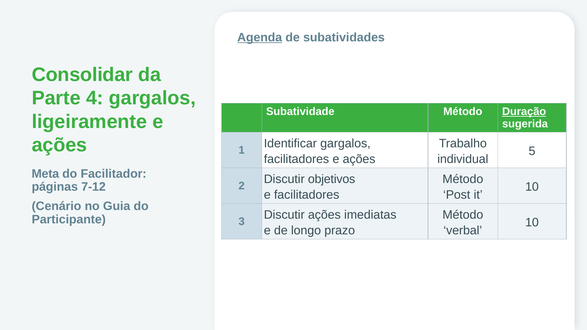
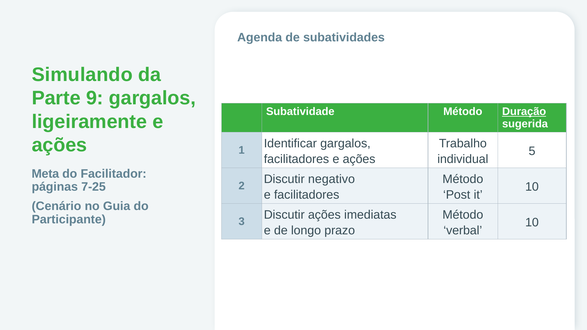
Agenda underline: present -> none
Consolidar: Consolidar -> Simulando
4: 4 -> 9
objetivos: objetivos -> negativo
7-12: 7-12 -> 7-25
